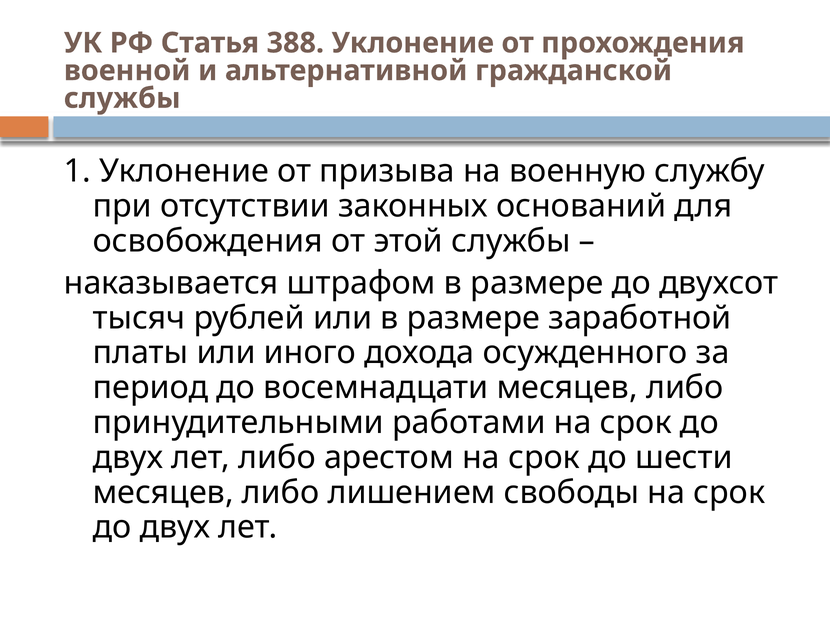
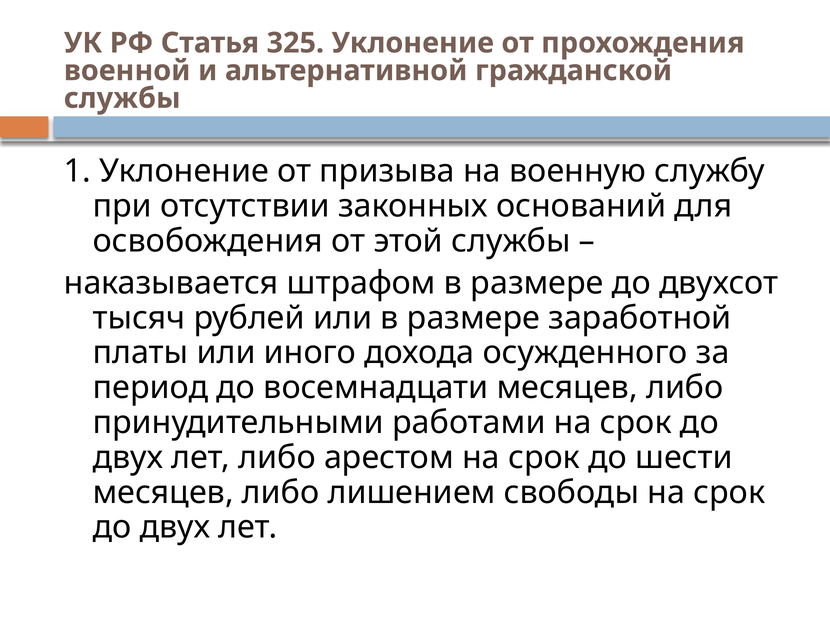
388: 388 -> 325
